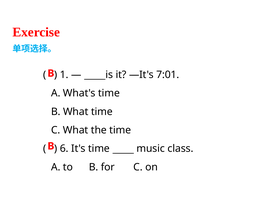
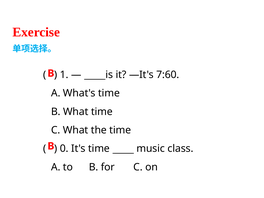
7:01: 7:01 -> 7:60
6: 6 -> 0
